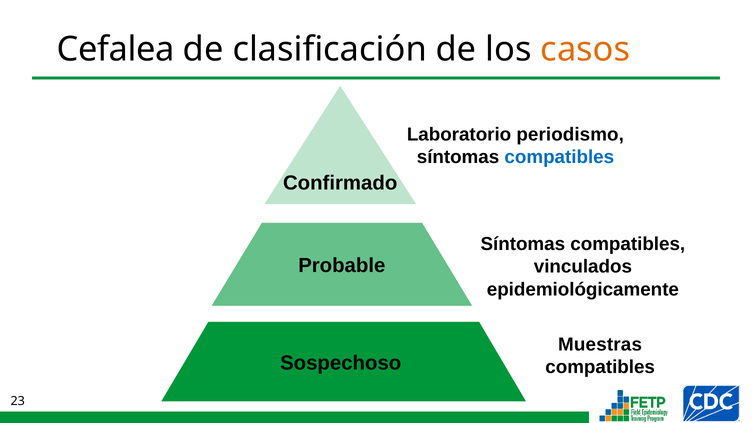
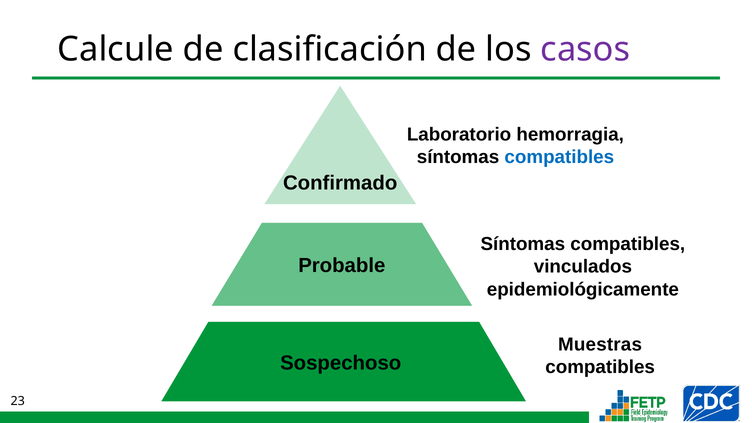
Cefalea: Cefalea -> Calcule
casos colour: orange -> purple
periodismo: periodismo -> hemorragia
